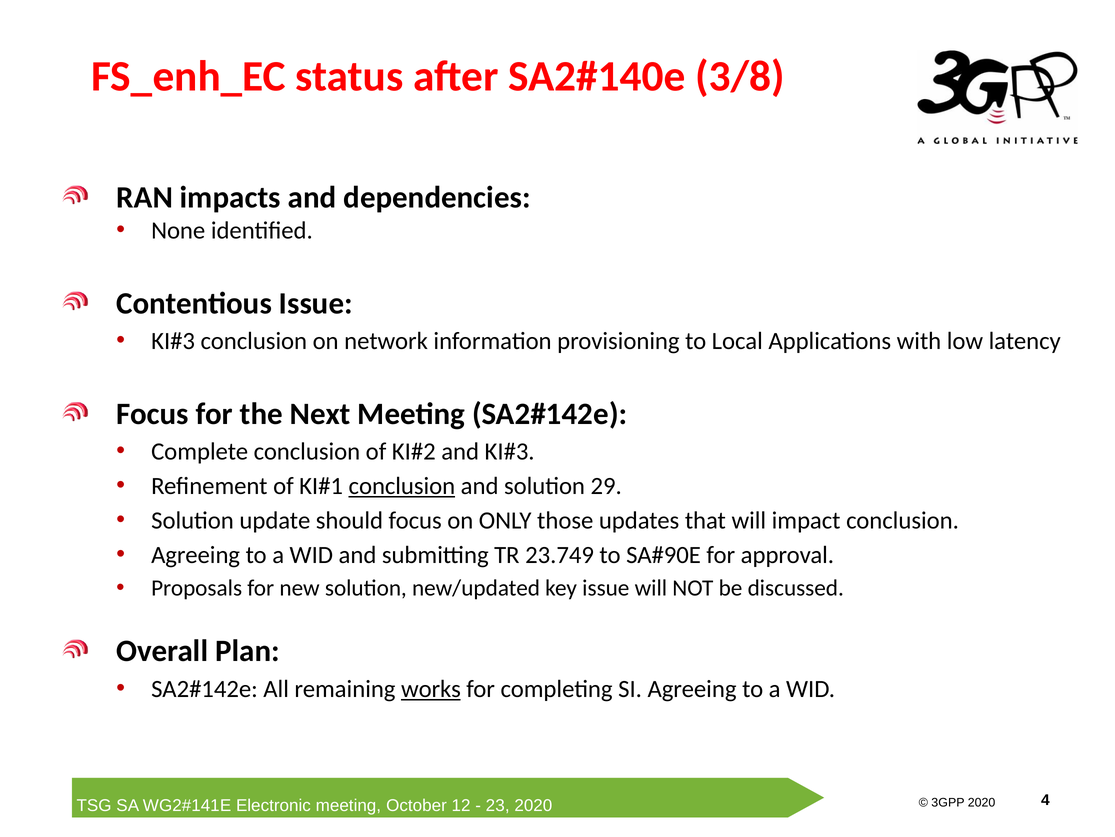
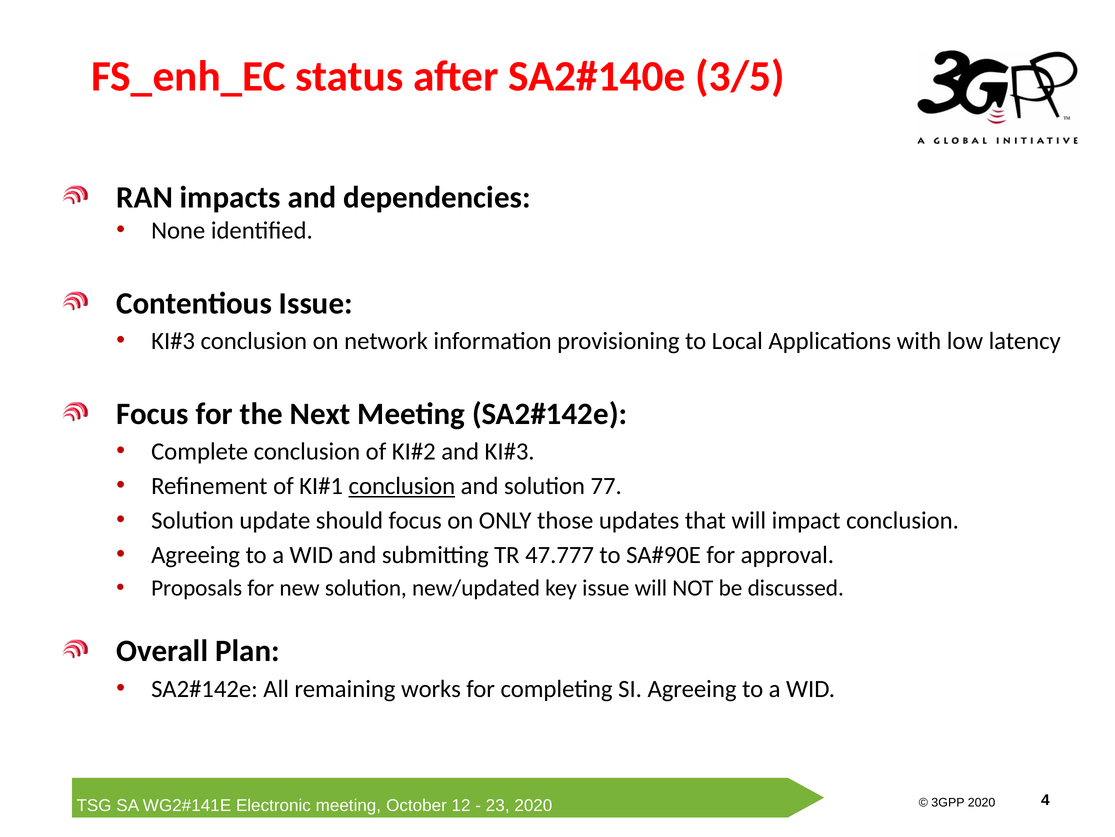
3/8: 3/8 -> 3/5
29: 29 -> 77
23.749: 23.749 -> 47.777
works underline: present -> none
